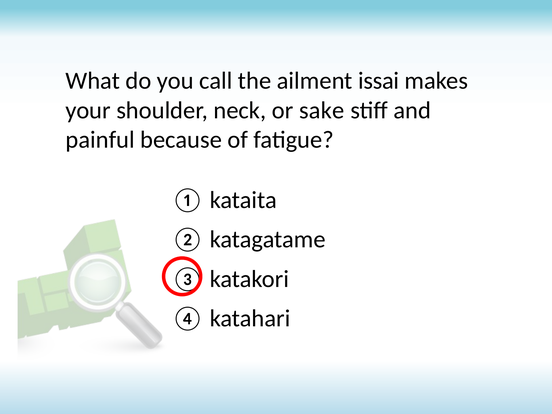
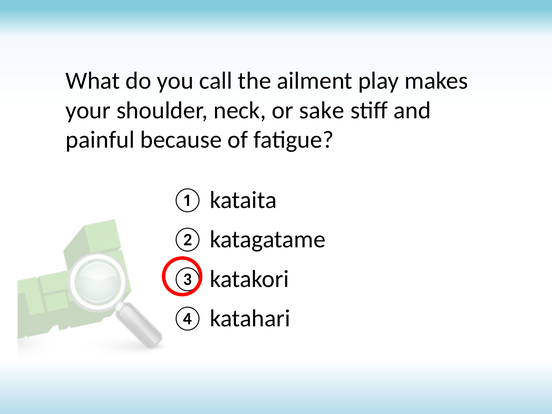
issai: issai -> play
